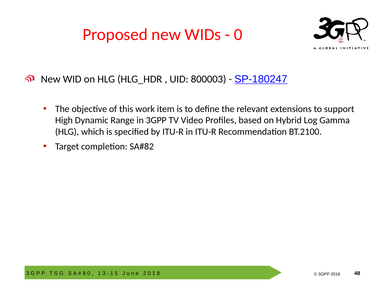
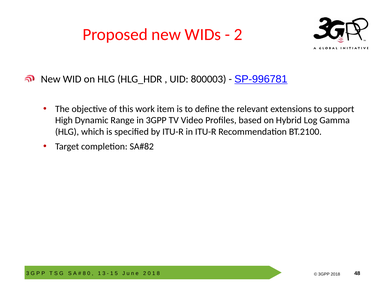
0 at (238, 35): 0 -> 2
SP-180247: SP-180247 -> SP-996781
